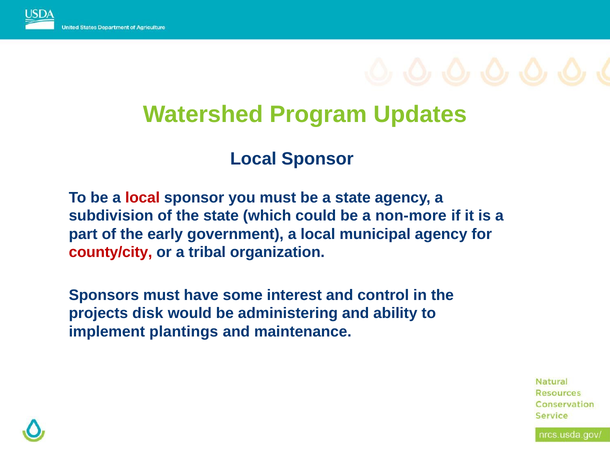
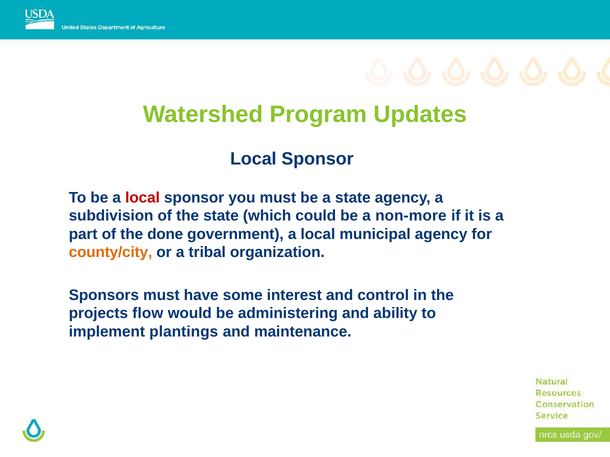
early: early -> done
county/city colour: red -> orange
disk: disk -> flow
